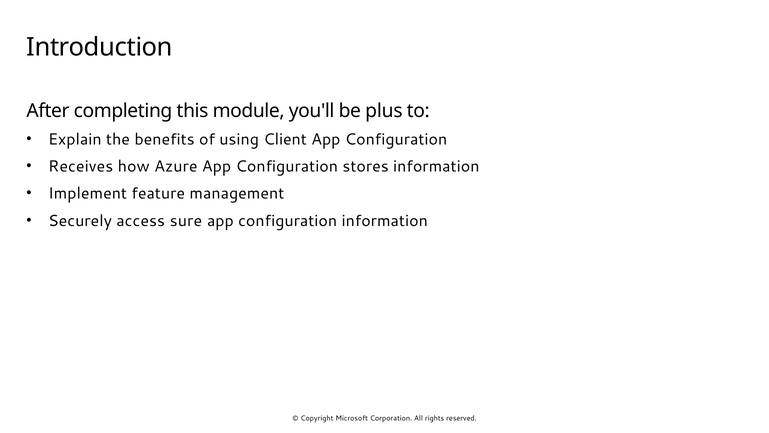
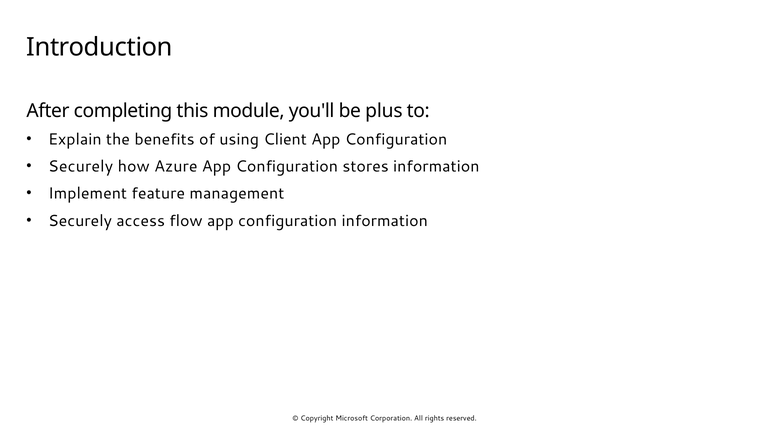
Receives at (81, 166): Receives -> Securely
sure: sure -> flow
